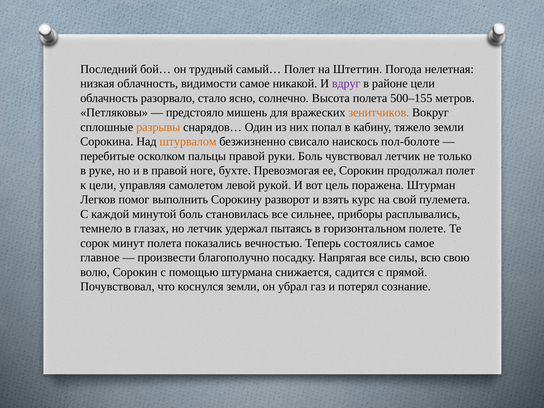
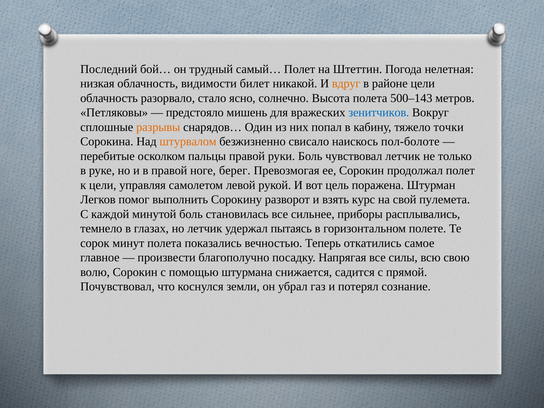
видимости самое: самое -> билет
вдруг colour: purple -> orange
500–155: 500–155 -> 500–143
зенитчиков colour: orange -> blue
тяжело земли: земли -> точки
бухте: бухте -> берег
состоялись: состоялись -> откатились
